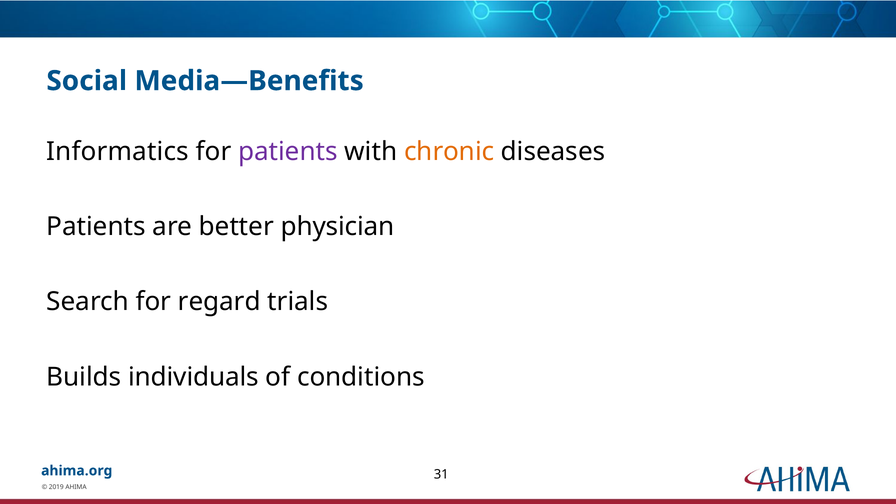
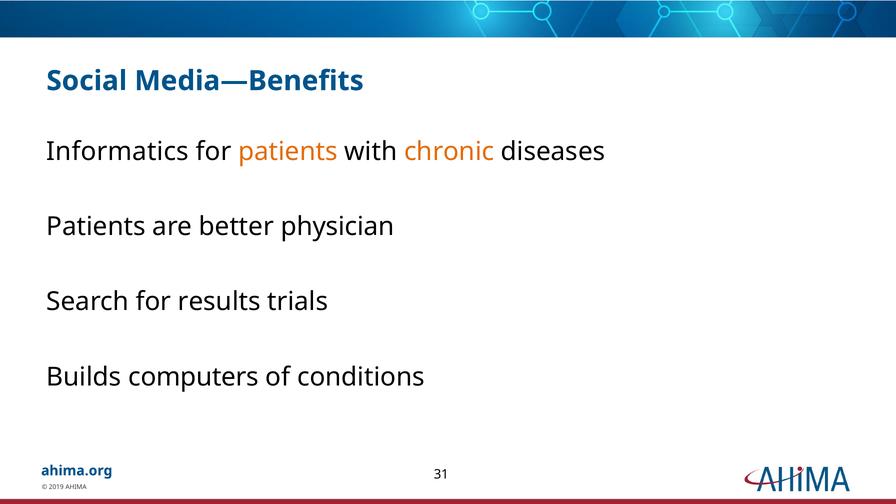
patients at (288, 151) colour: purple -> orange
regard: regard -> results
individuals: individuals -> computers
